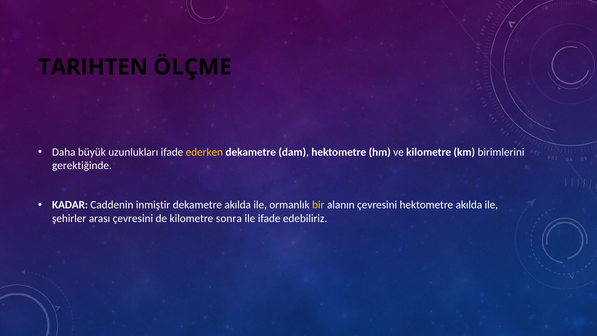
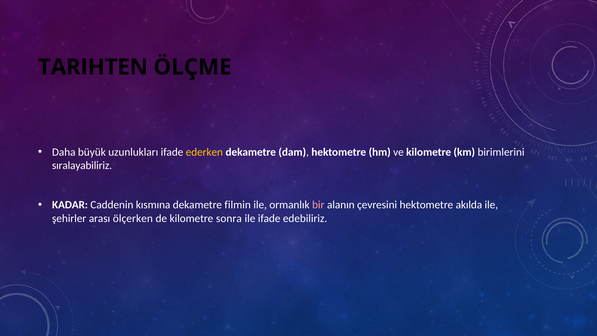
gerektiğinde: gerektiğinde -> sıralayabiliriz
inmiştir: inmiştir -> kısmına
dekametre akılda: akılda -> filmin
bir colour: yellow -> pink
arası çevresini: çevresini -> ölçerken
